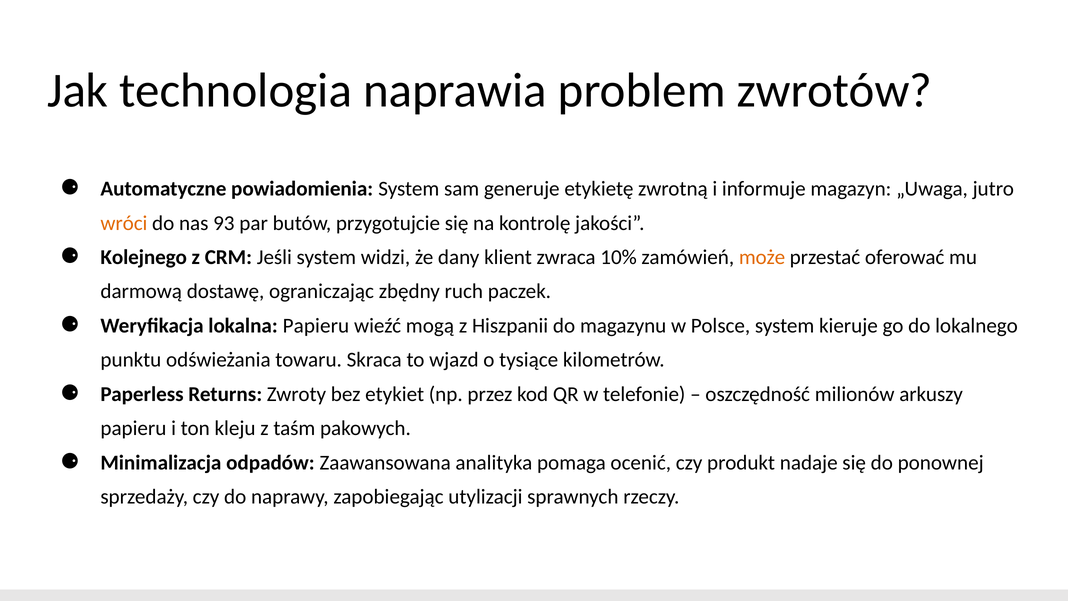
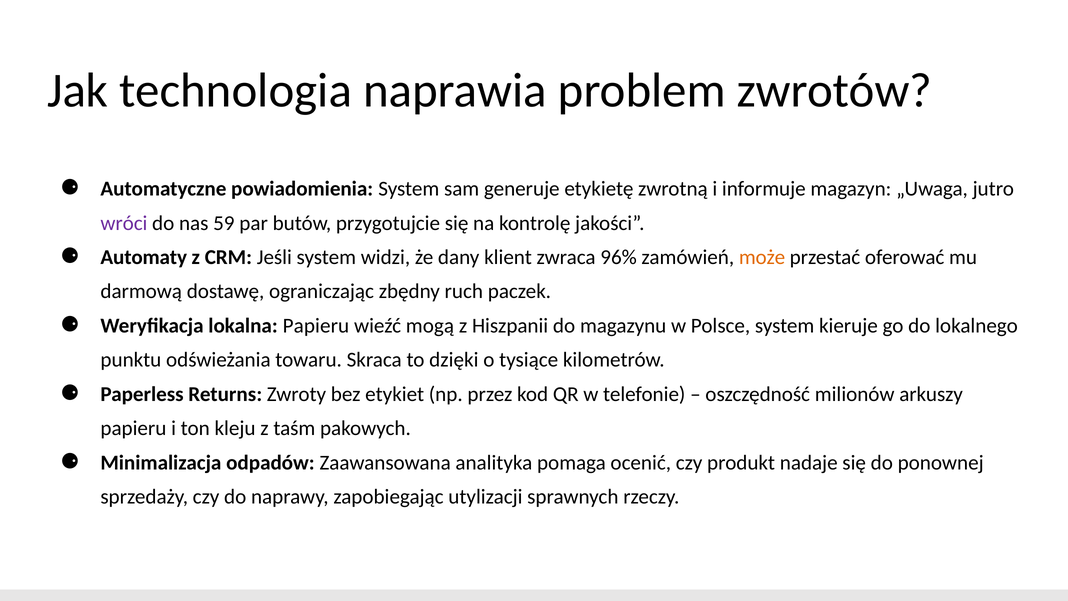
wróci colour: orange -> purple
93: 93 -> 59
Kolejnego: Kolejnego -> Automaty
10%: 10% -> 96%
wjazd: wjazd -> dzięki
